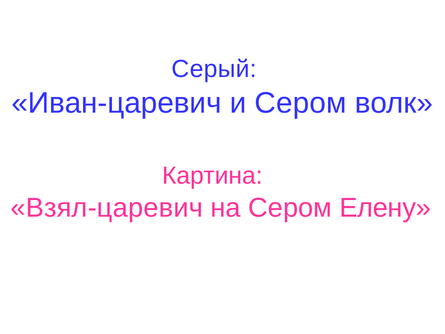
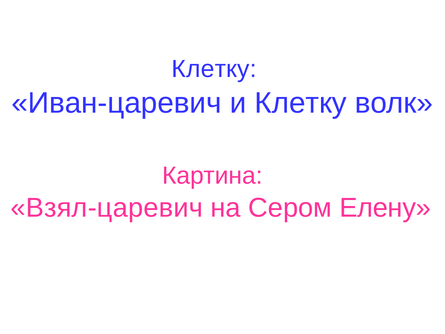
Серый at (214, 69): Серый -> Клетку
и Сером: Сером -> Клетку
